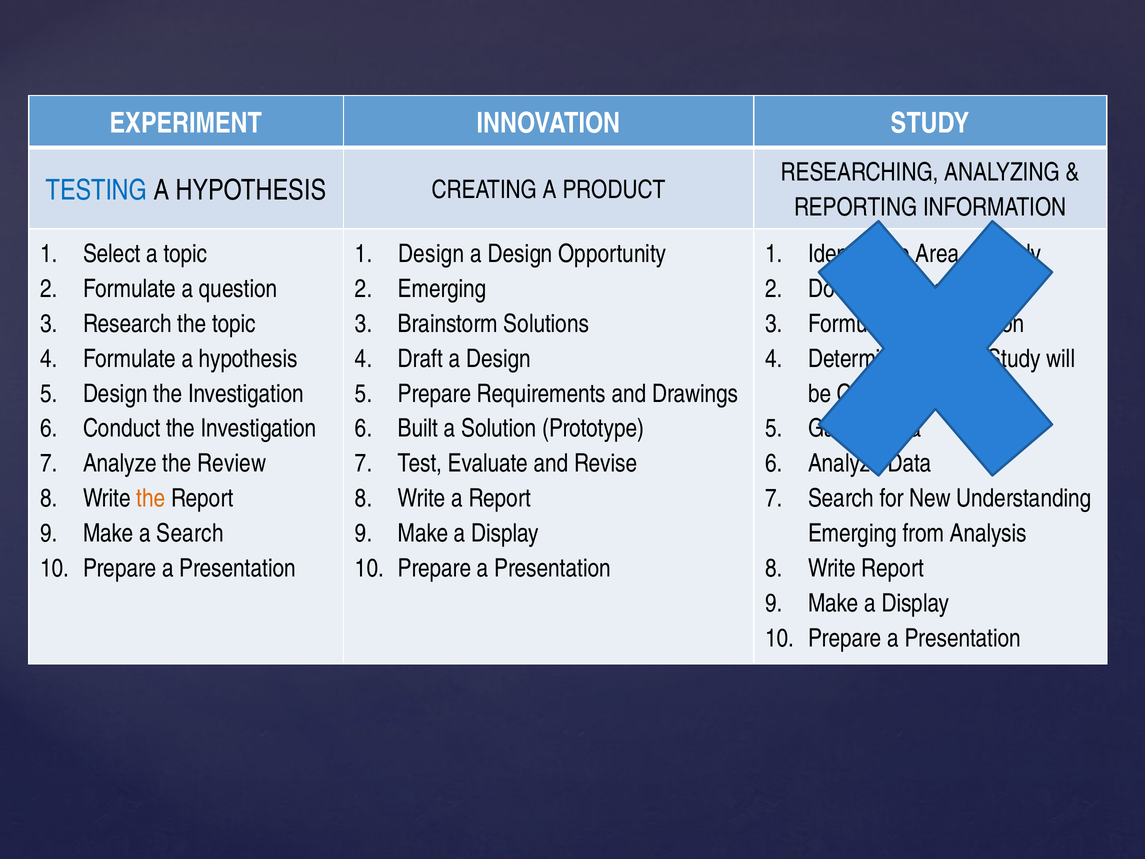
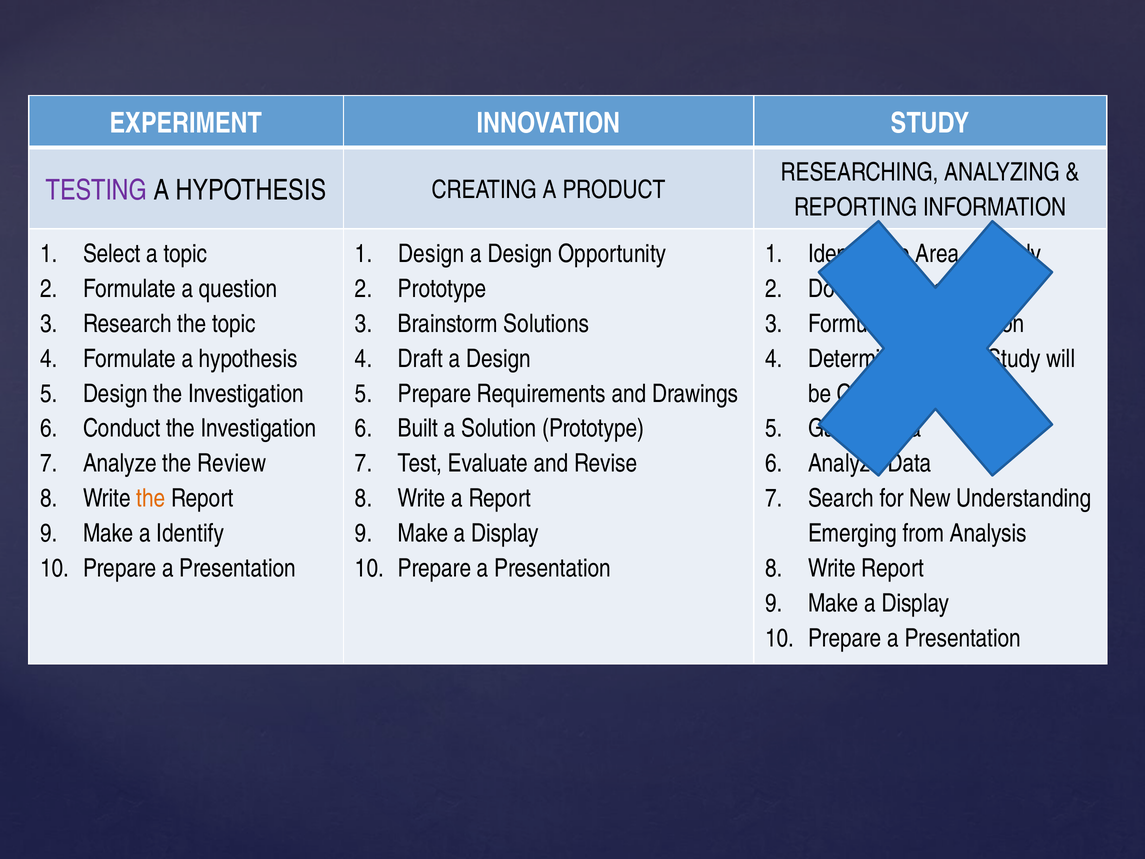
TESTING colour: blue -> purple
Emerging at (442, 289): Emerging -> Prototype
a Search: Search -> Identify
